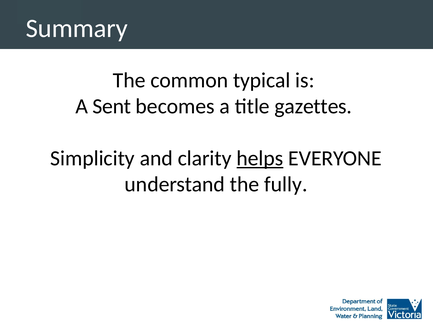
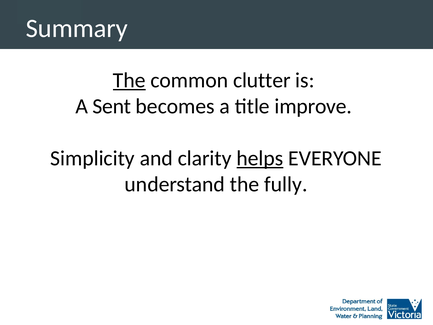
The at (129, 80) underline: none -> present
typical: typical -> clutter
gazettes: gazettes -> improve
